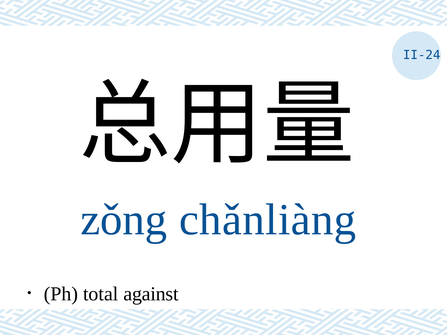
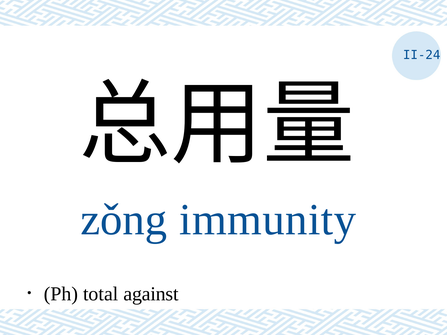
chǎnliàng: chǎnliàng -> immunity
